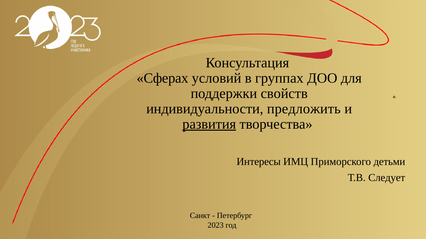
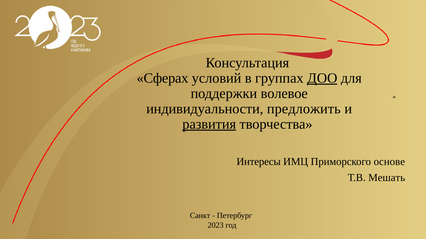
ДОО underline: none -> present
свойств: свойств -> волевое
детьми: детьми -> основе
Следует: Следует -> Мешать
